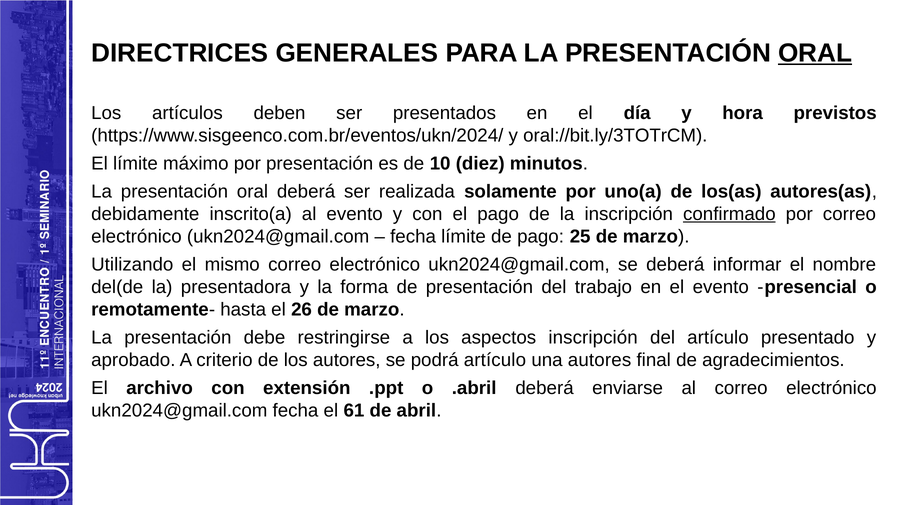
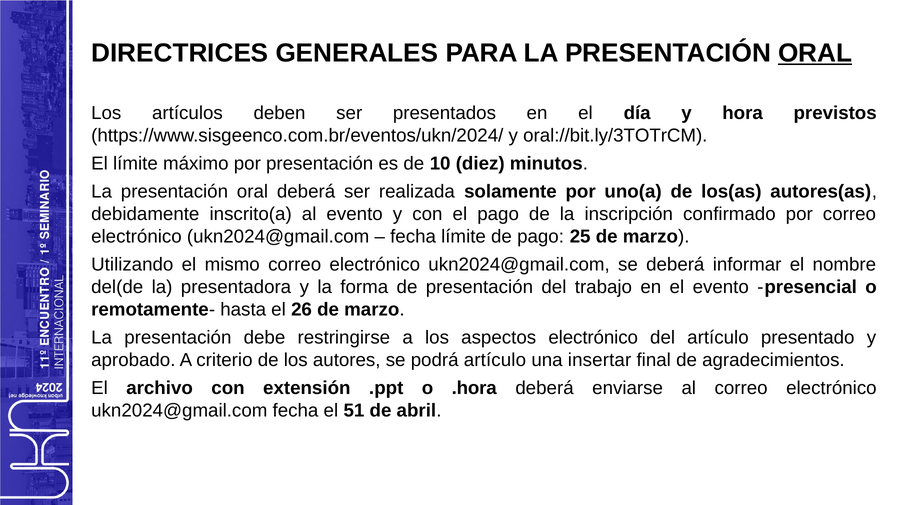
confirmado underline: present -> none
aspectos inscripción: inscripción -> electrónico
una autores: autores -> insertar
.abril: .abril -> .hora
61: 61 -> 51
